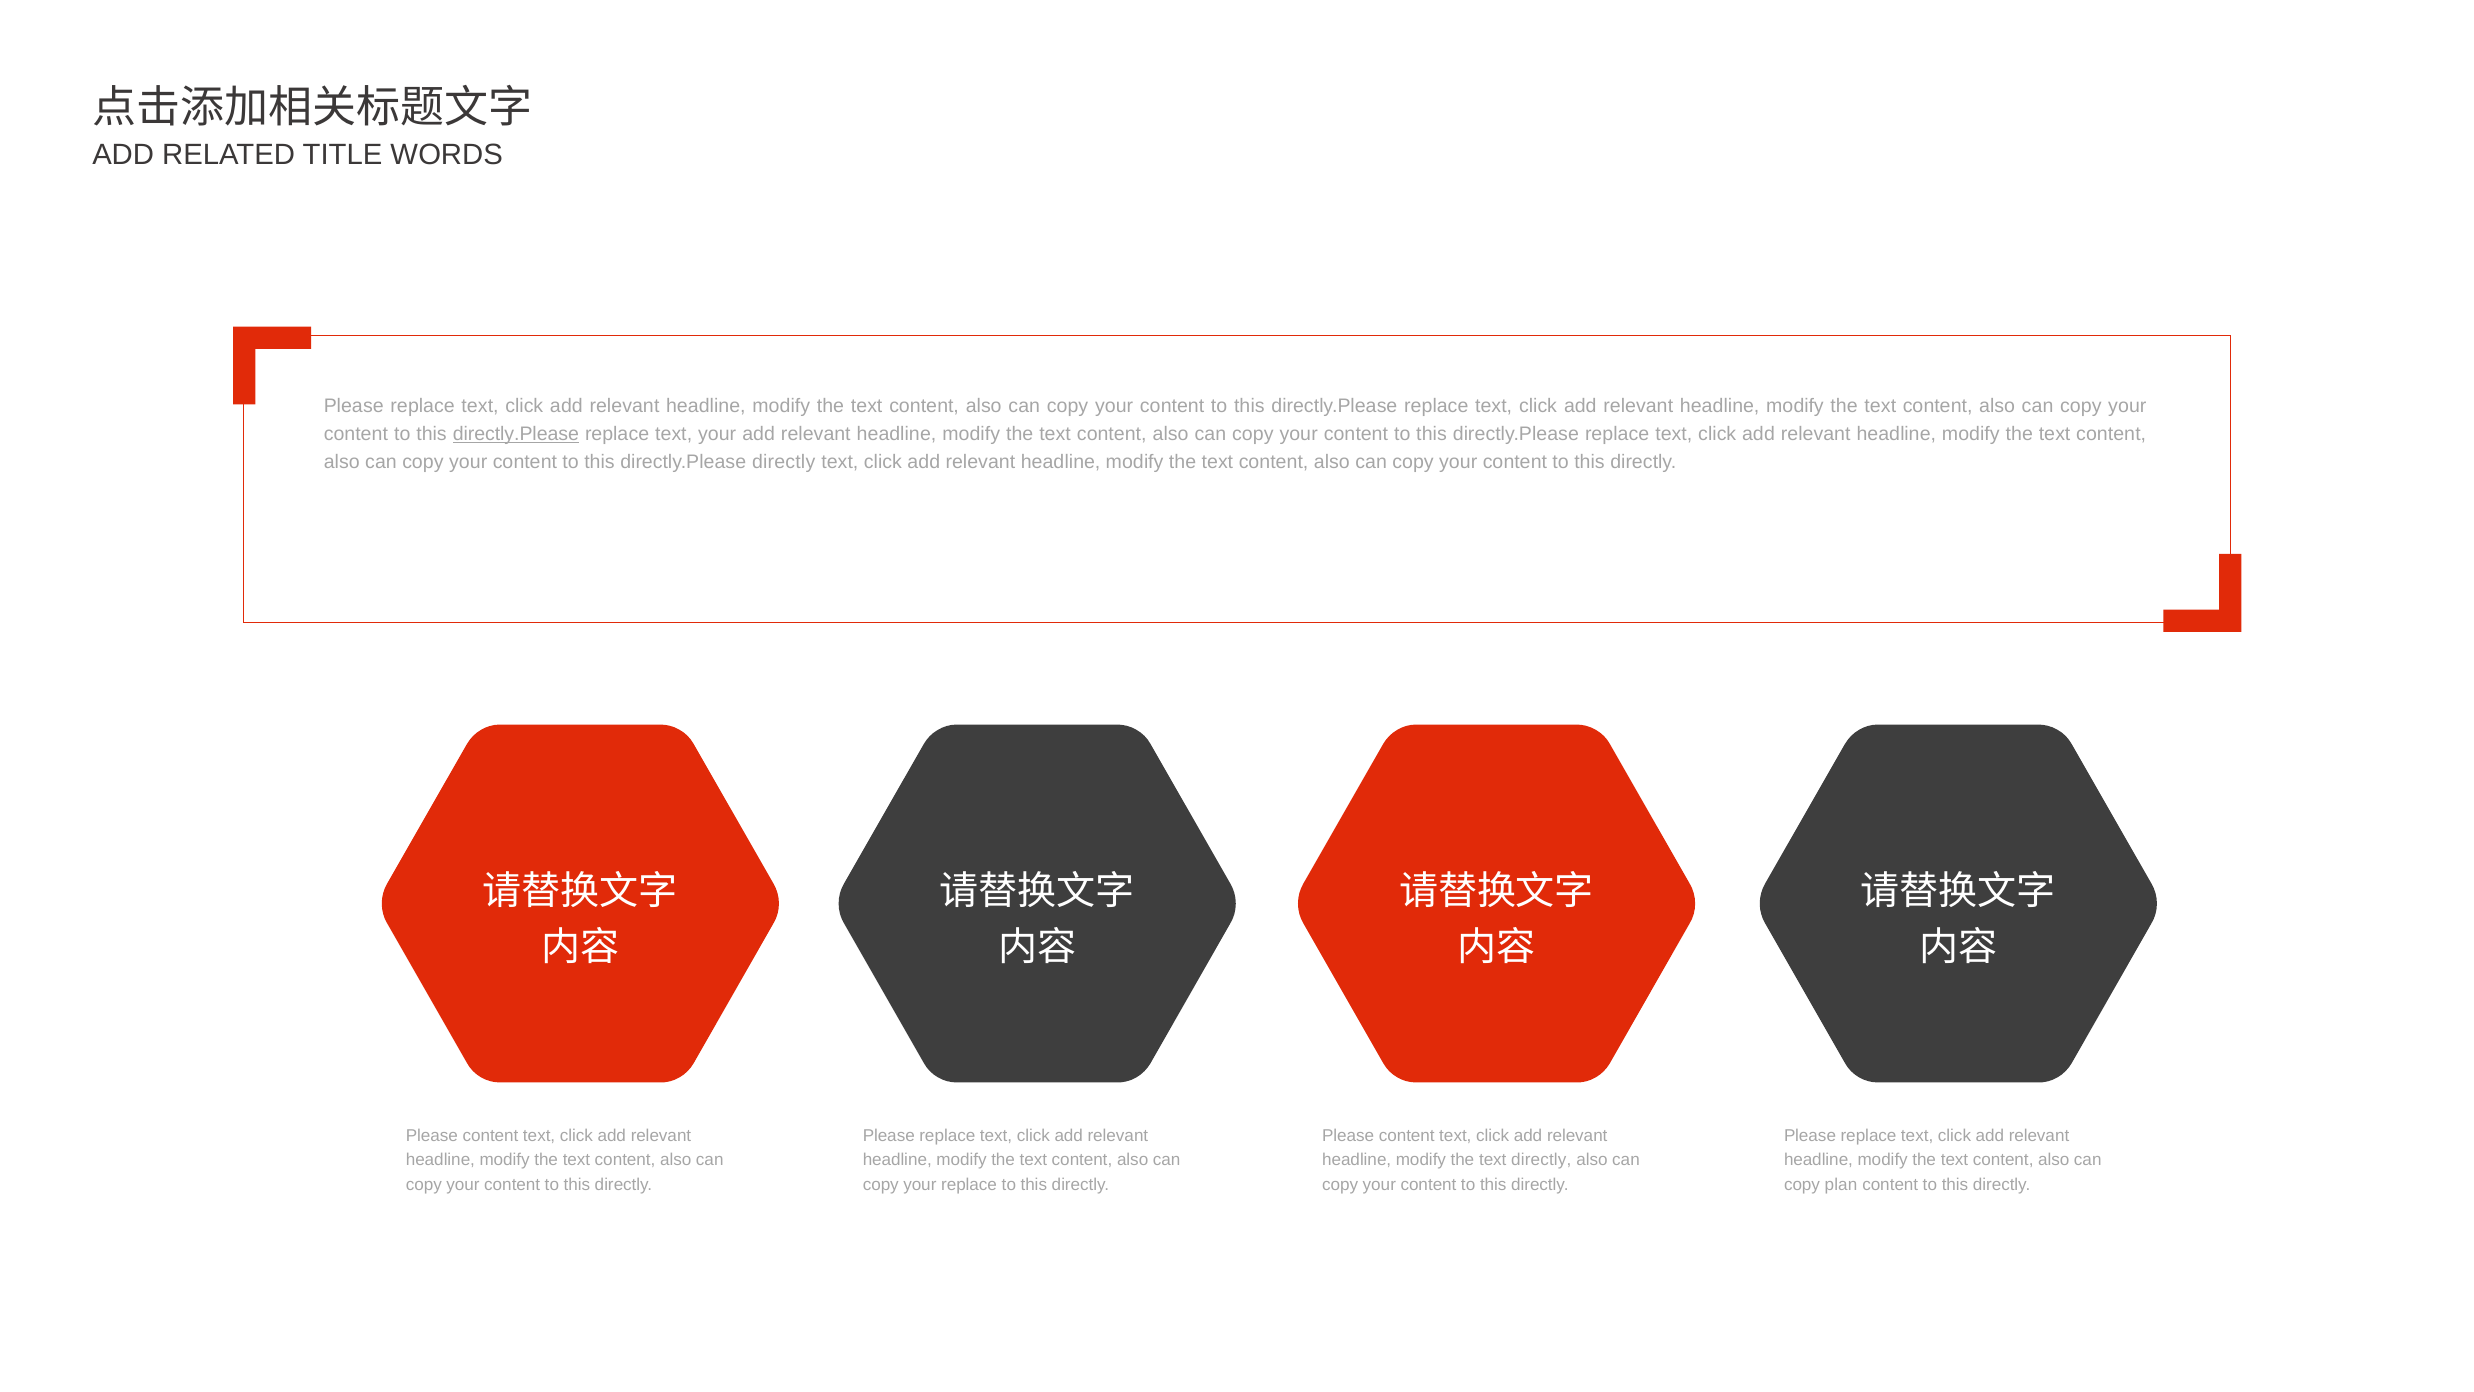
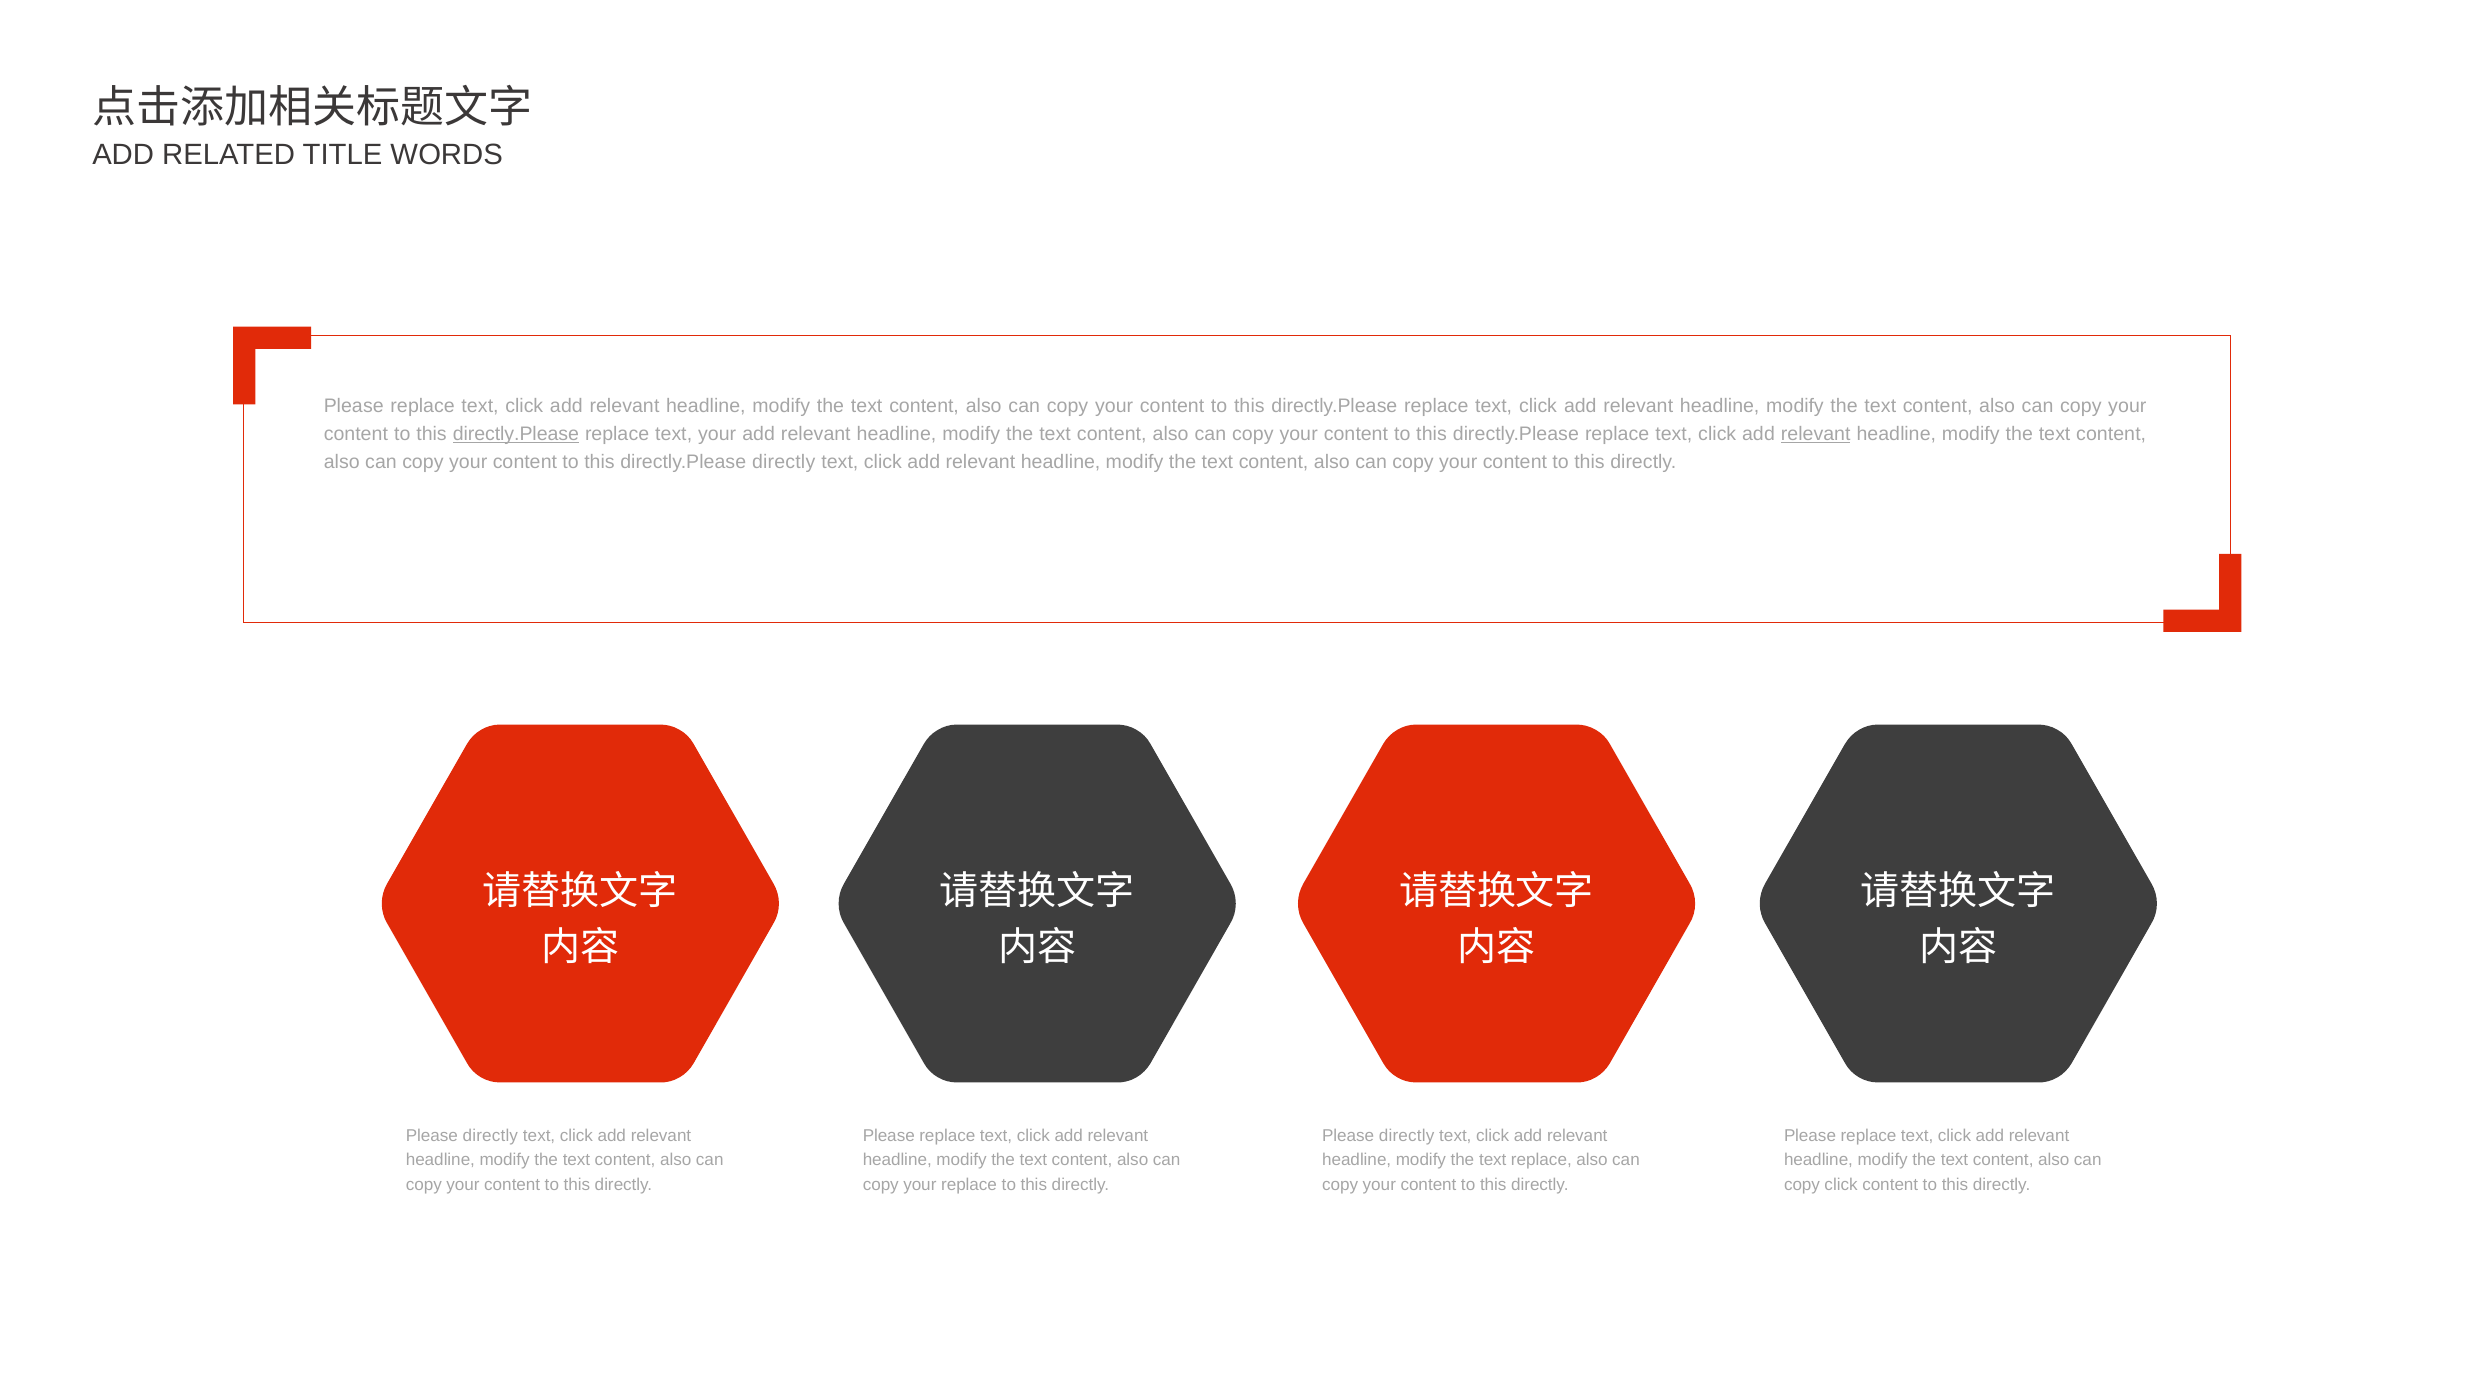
relevant at (1816, 434) underline: none -> present
content at (490, 1135): content -> directly
content at (1407, 1135): content -> directly
text directly: directly -> replace
copy plan: plan -> click
